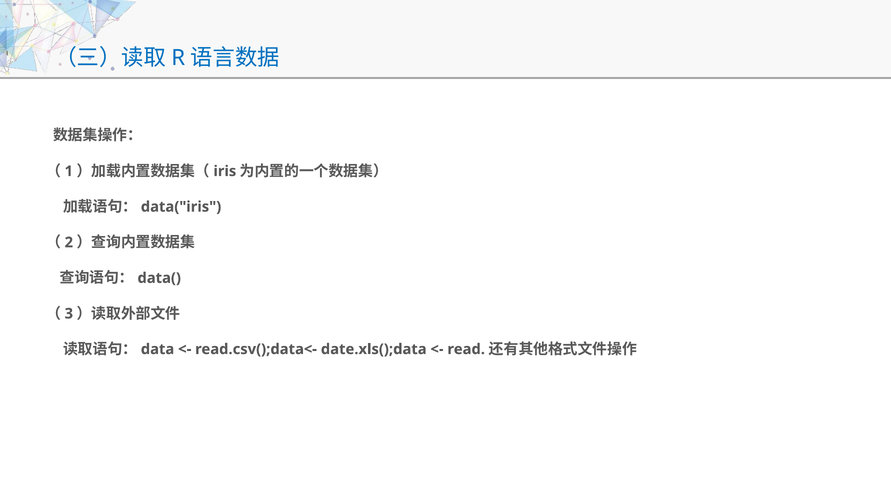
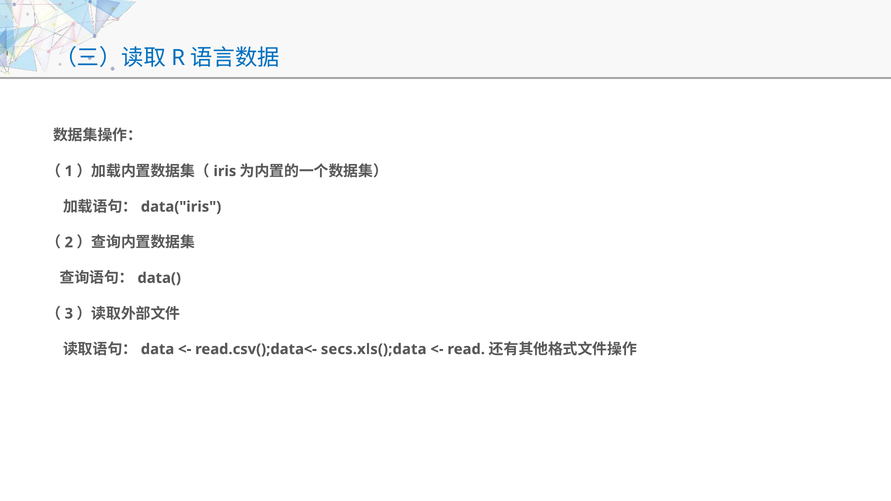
date.xls();data: date.xls();data -> secs.xls();data
